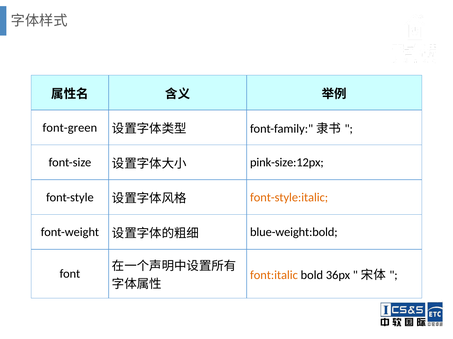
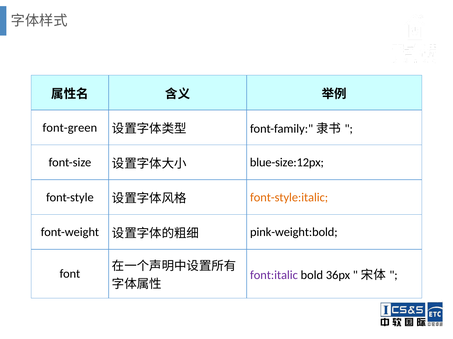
pink-size:12px: pink-size:12px -> blue-size:12px
blue-weight:bold: blue-weight:bold -> pink-weight:bold
font:italic colour: orange -> purple
